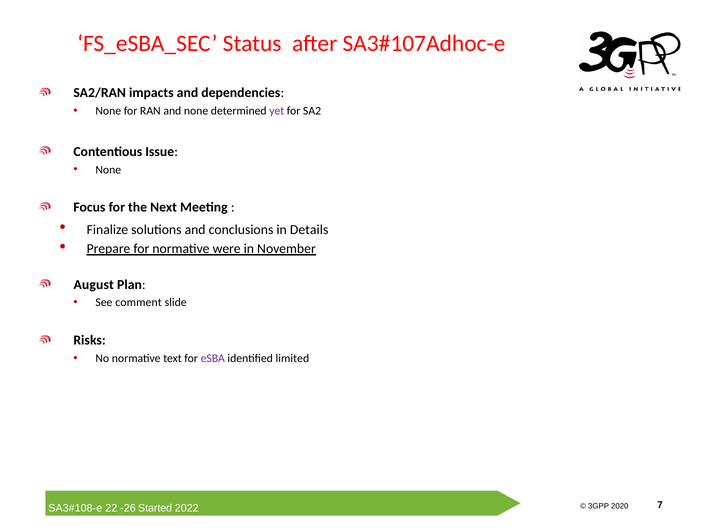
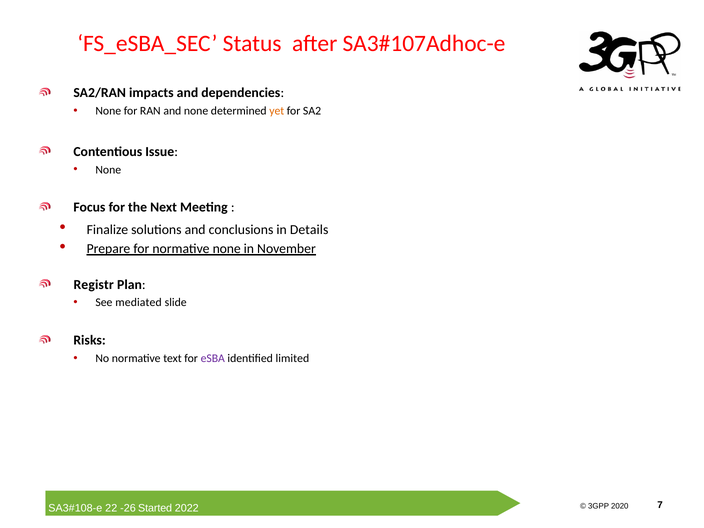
yet colour: purple -> orange
normative were: were -> none
August: August -> Registr
comment: comment -> mediated
